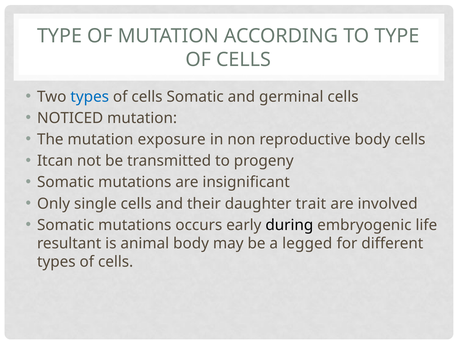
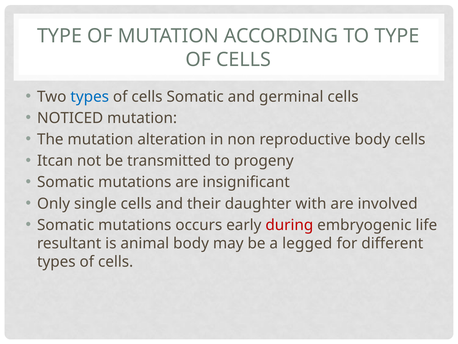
exposure: exposure -> alteration
trait: trait -> with
during colour: black -> red
